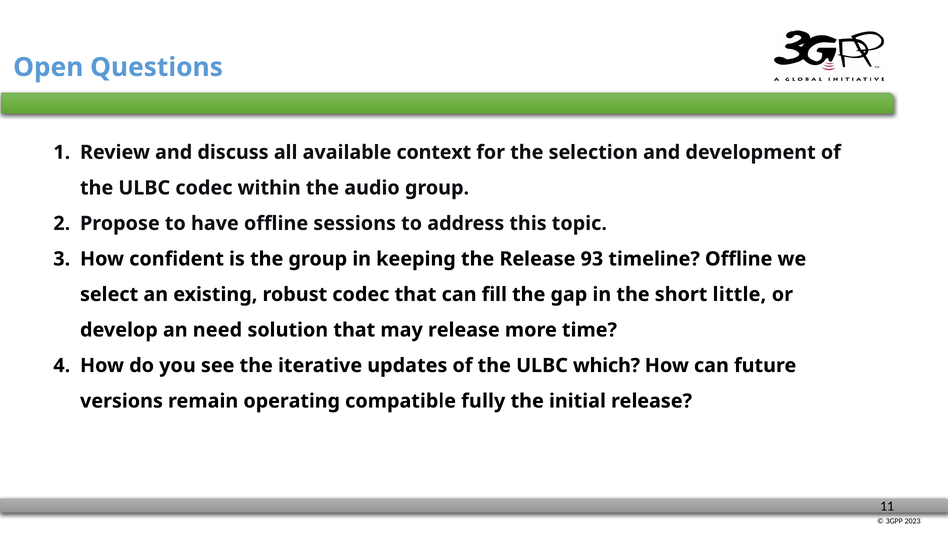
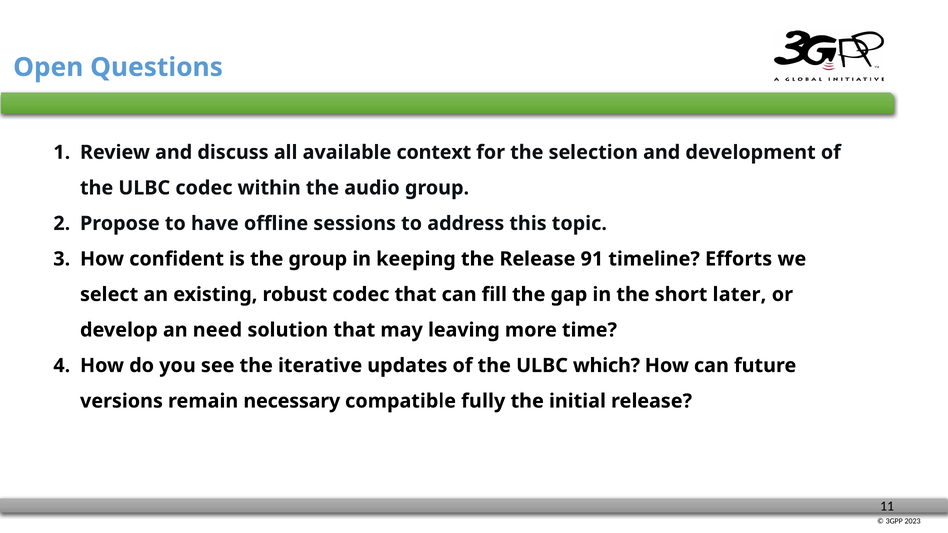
93: 93 -> 91
timeline Offline: Offline -> Efforts
little: little -> later
may release: release -> leaving
operating: operating -> necessary
